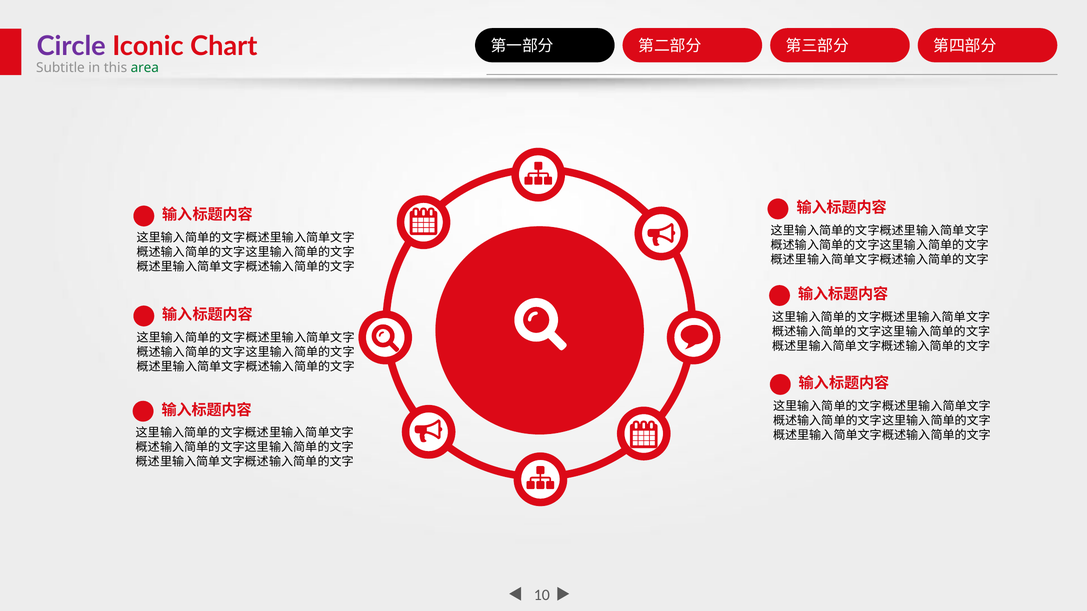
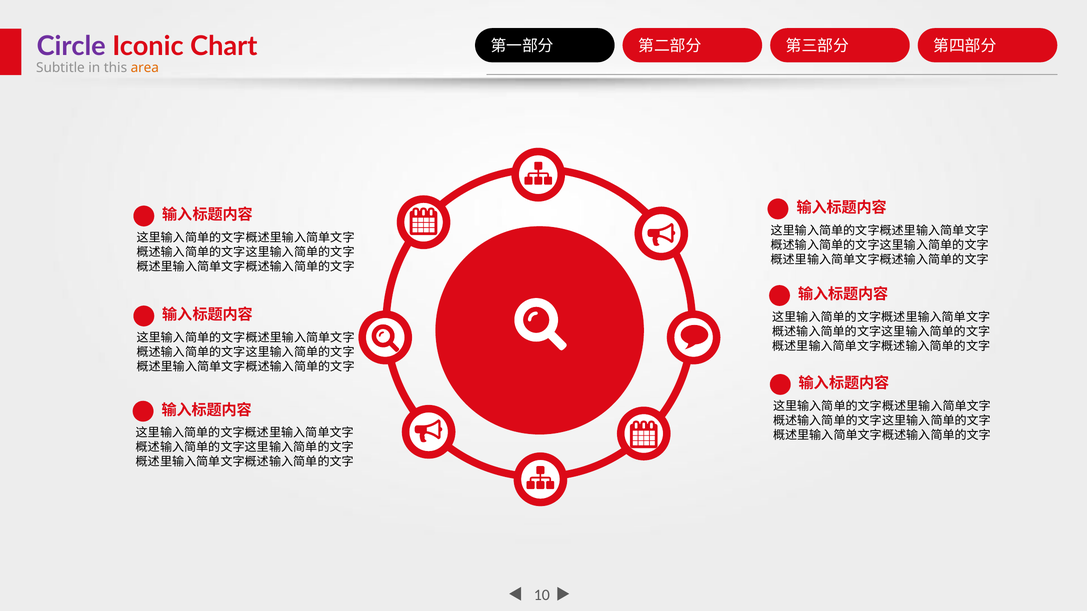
area colour: green -> orange
